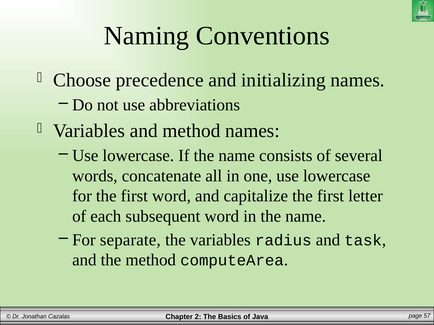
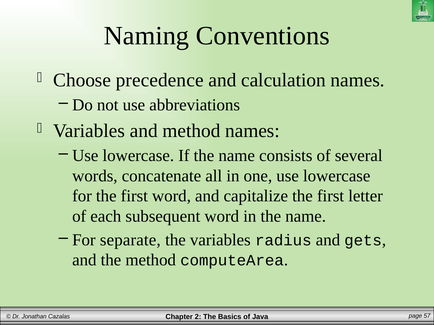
initializing: initializing -> calculation
task: task -> gets
